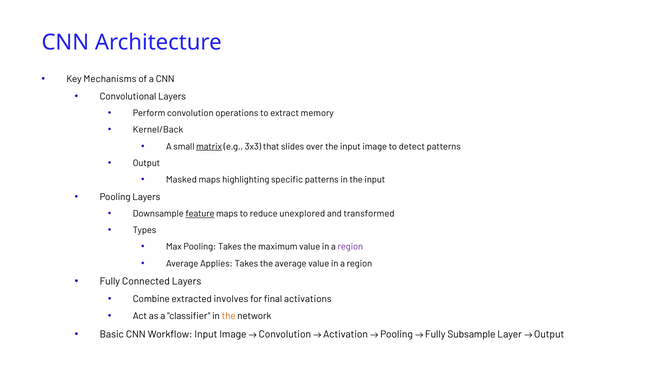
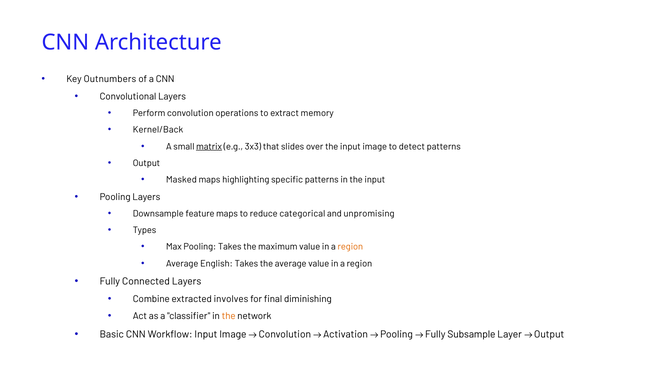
Mechanisms: Mechanisms -> Outnumbers
feature underline: present -> none
unexplored: unexplored -> categorical
transformed: transformed -> unpromising
region at (350, 247) colour: purple -> orange
Applies: Applies -> English
activations: activations -> diminishing
